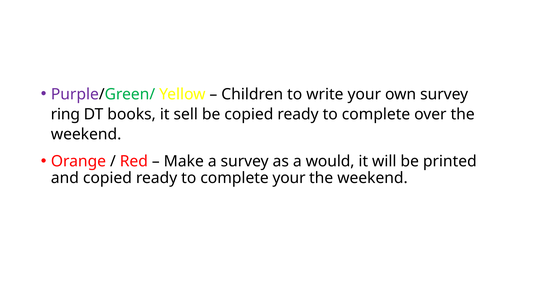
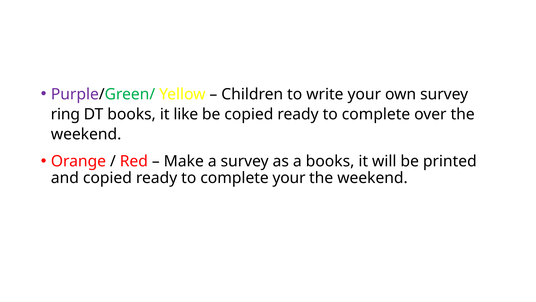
sell: sell -> like
a would: would -> books
